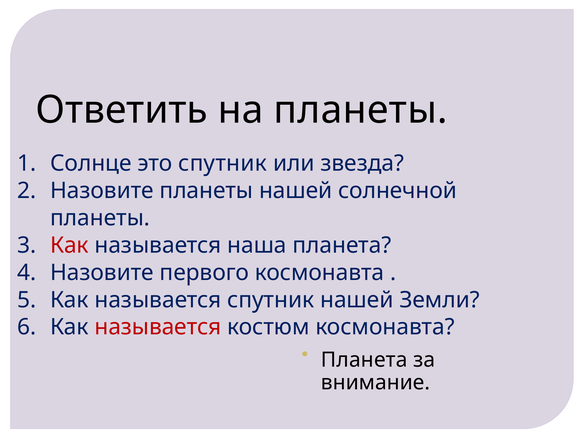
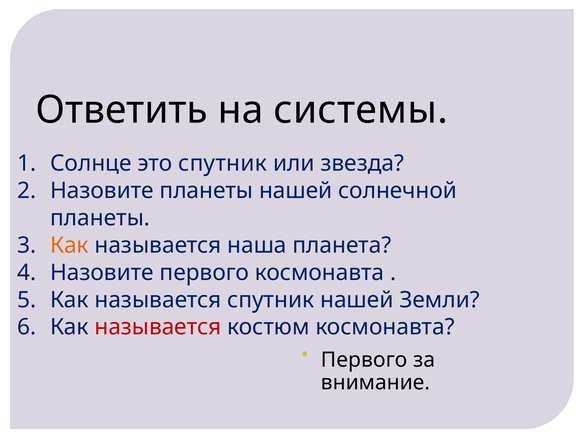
на планеты: планеты -> системы
Как at (69, 245) colour: red -> orange
Планета at (364, 360): Планета -> Первого
